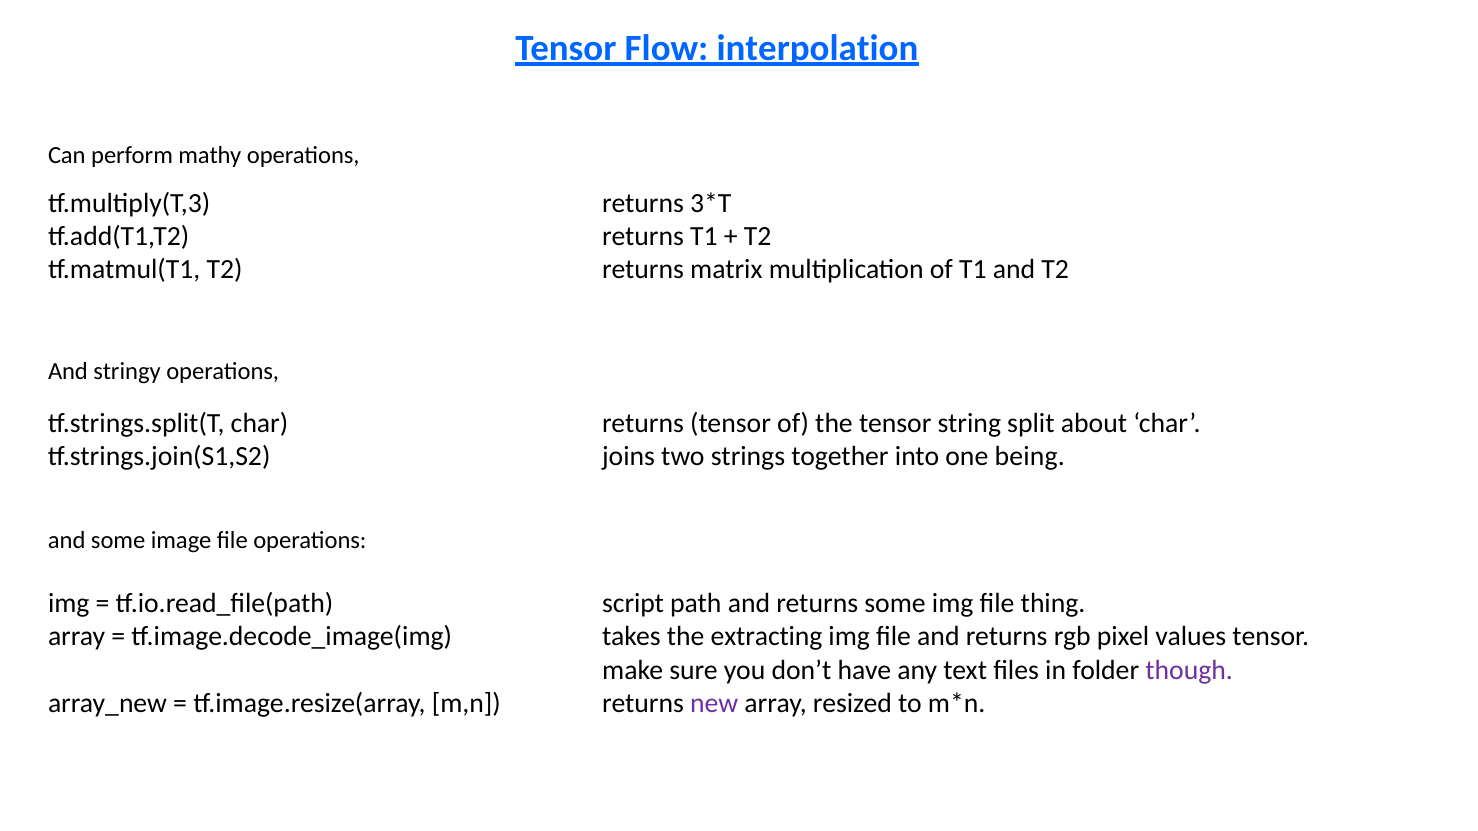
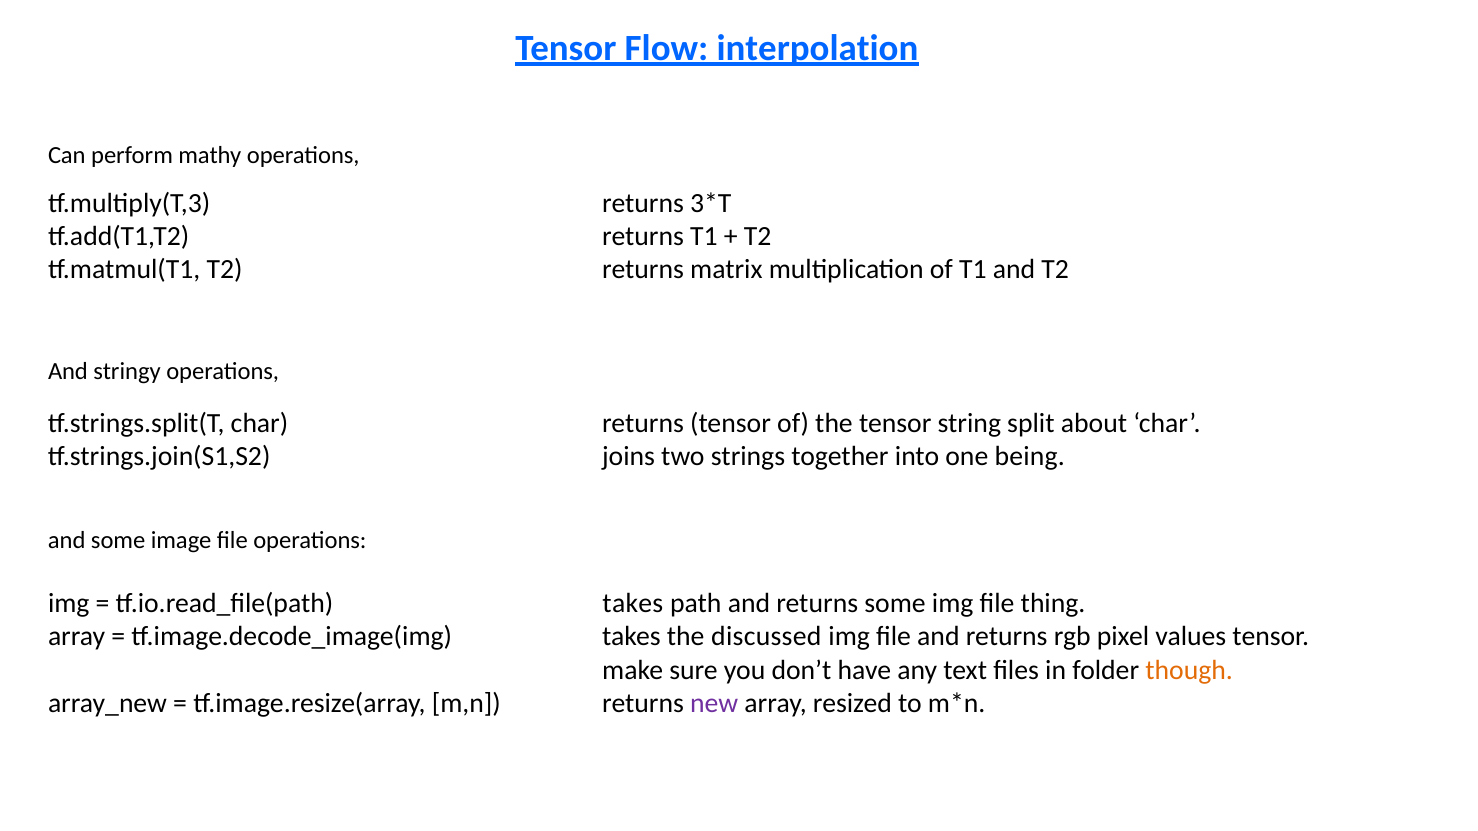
tf.io.read_file(path script: script -> takes
extracting: extracting -> discussed
though colour: purple -> orange
